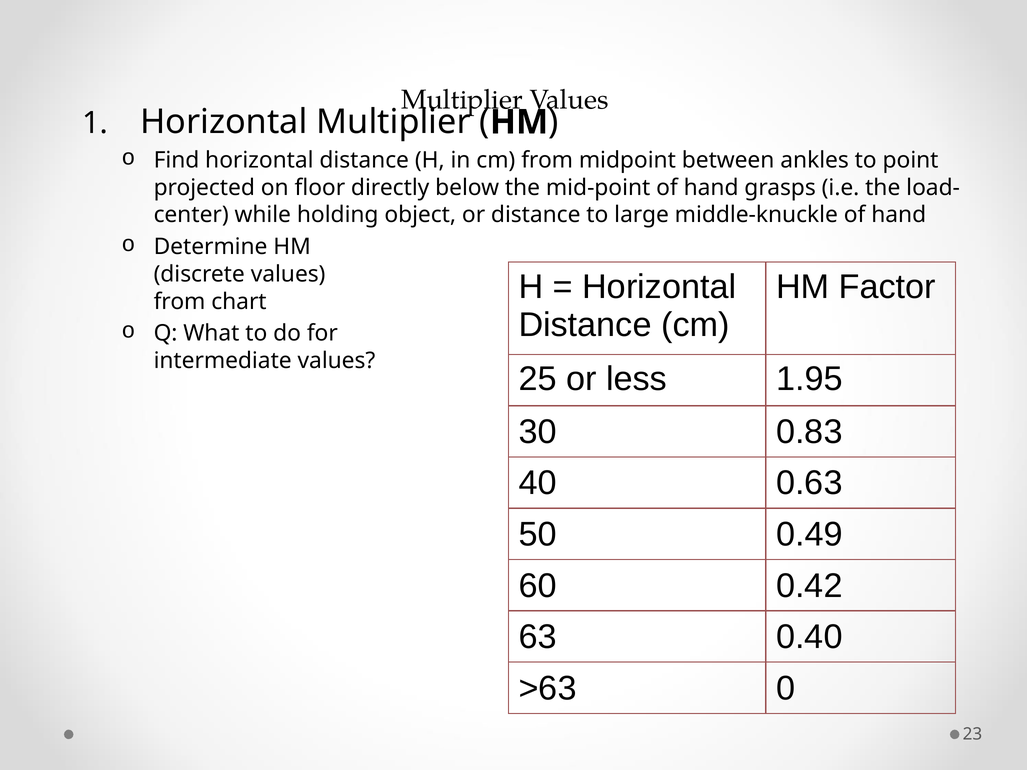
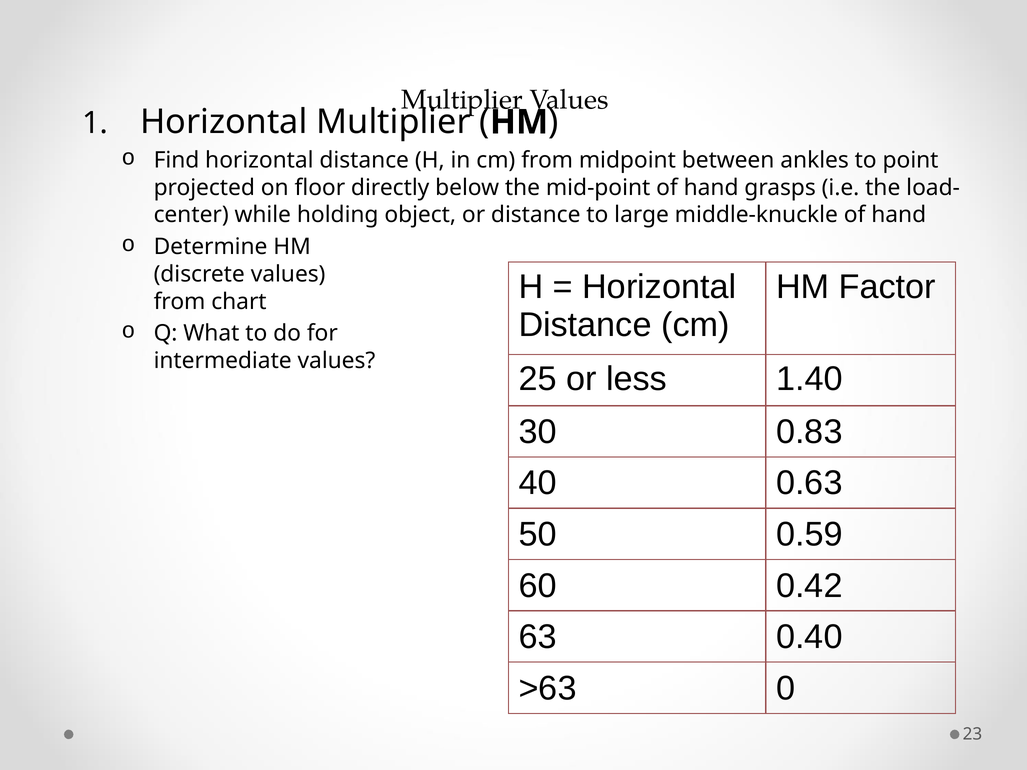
1.95: 1.95 -> 1.40
0.49: 0.49 -> 0.59
